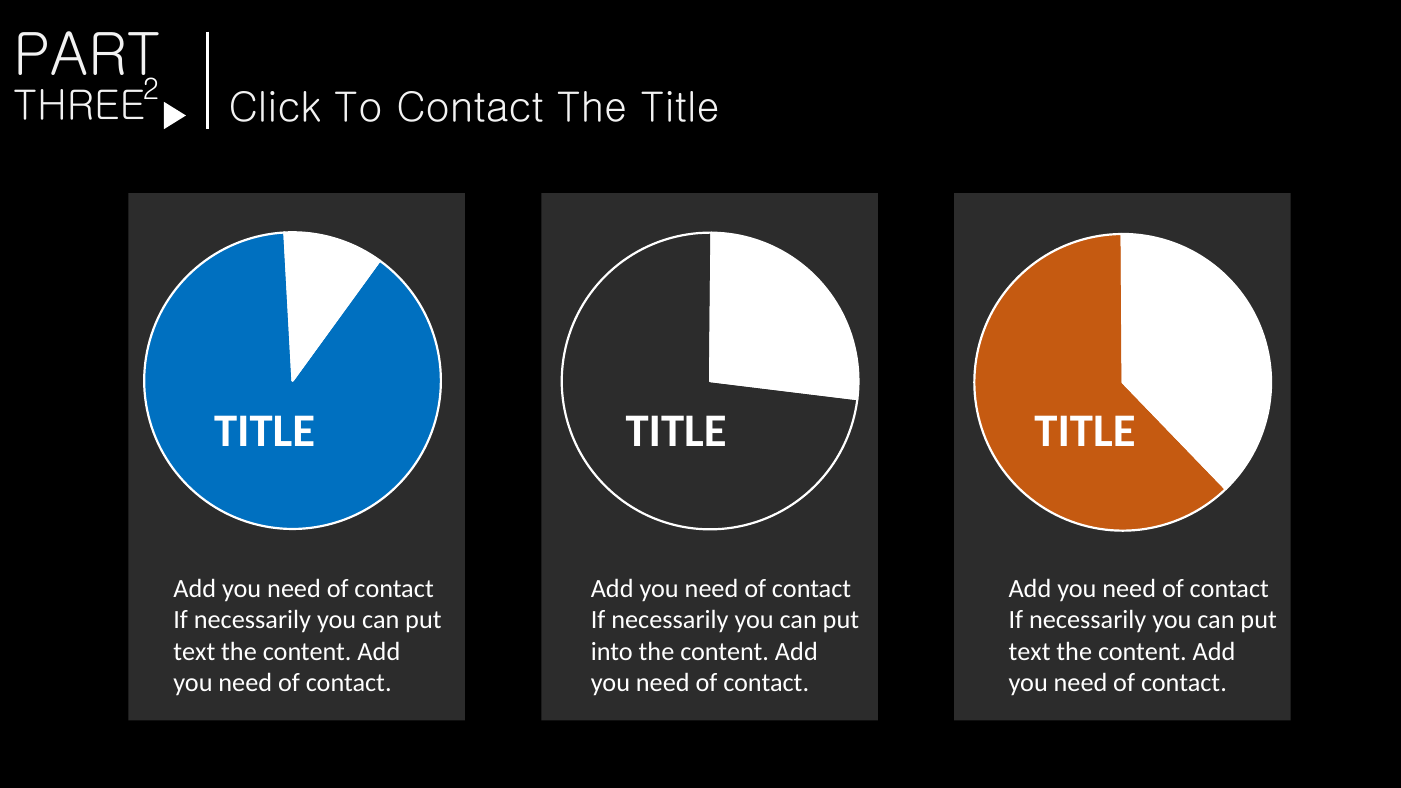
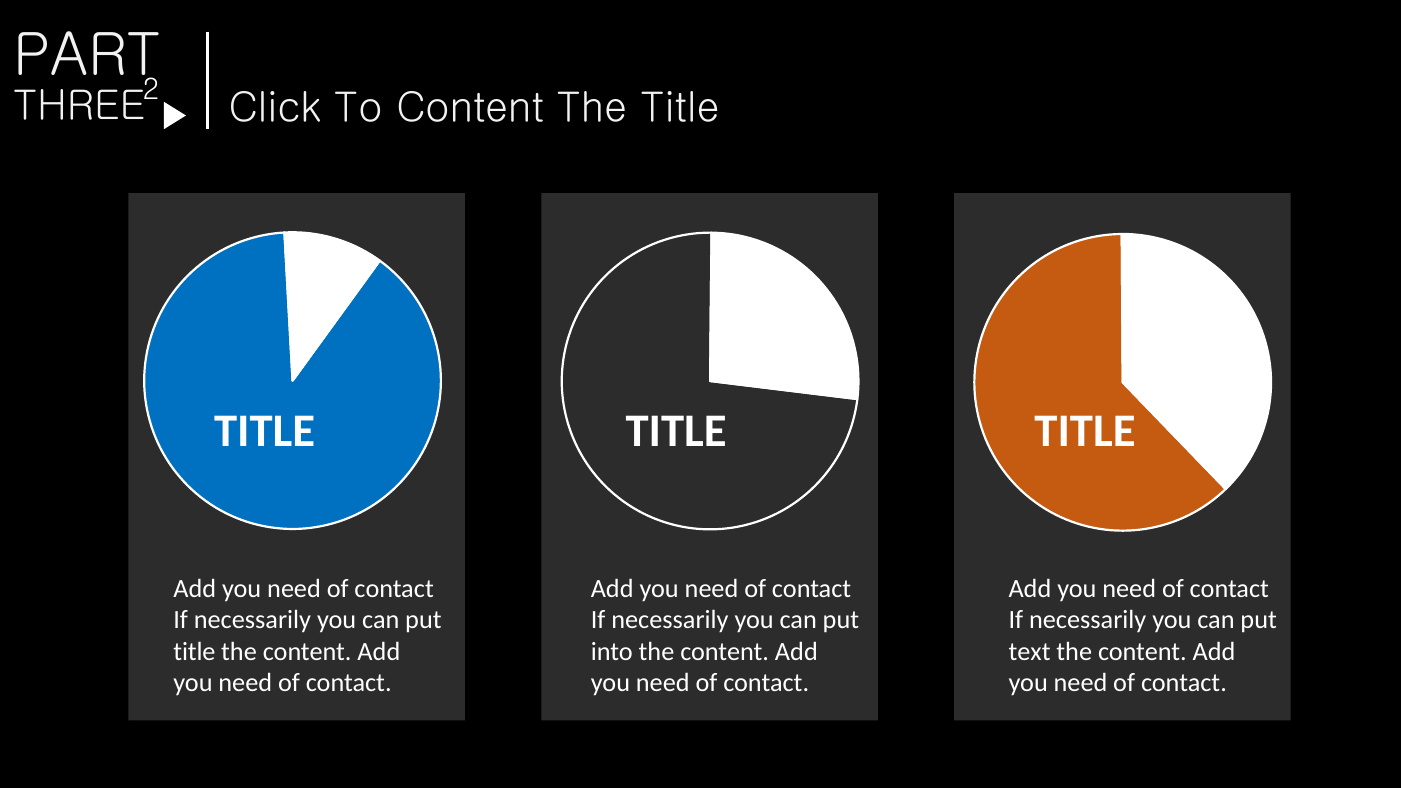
To Contact: Contact -> Content
text at (194, 652): text -> title
